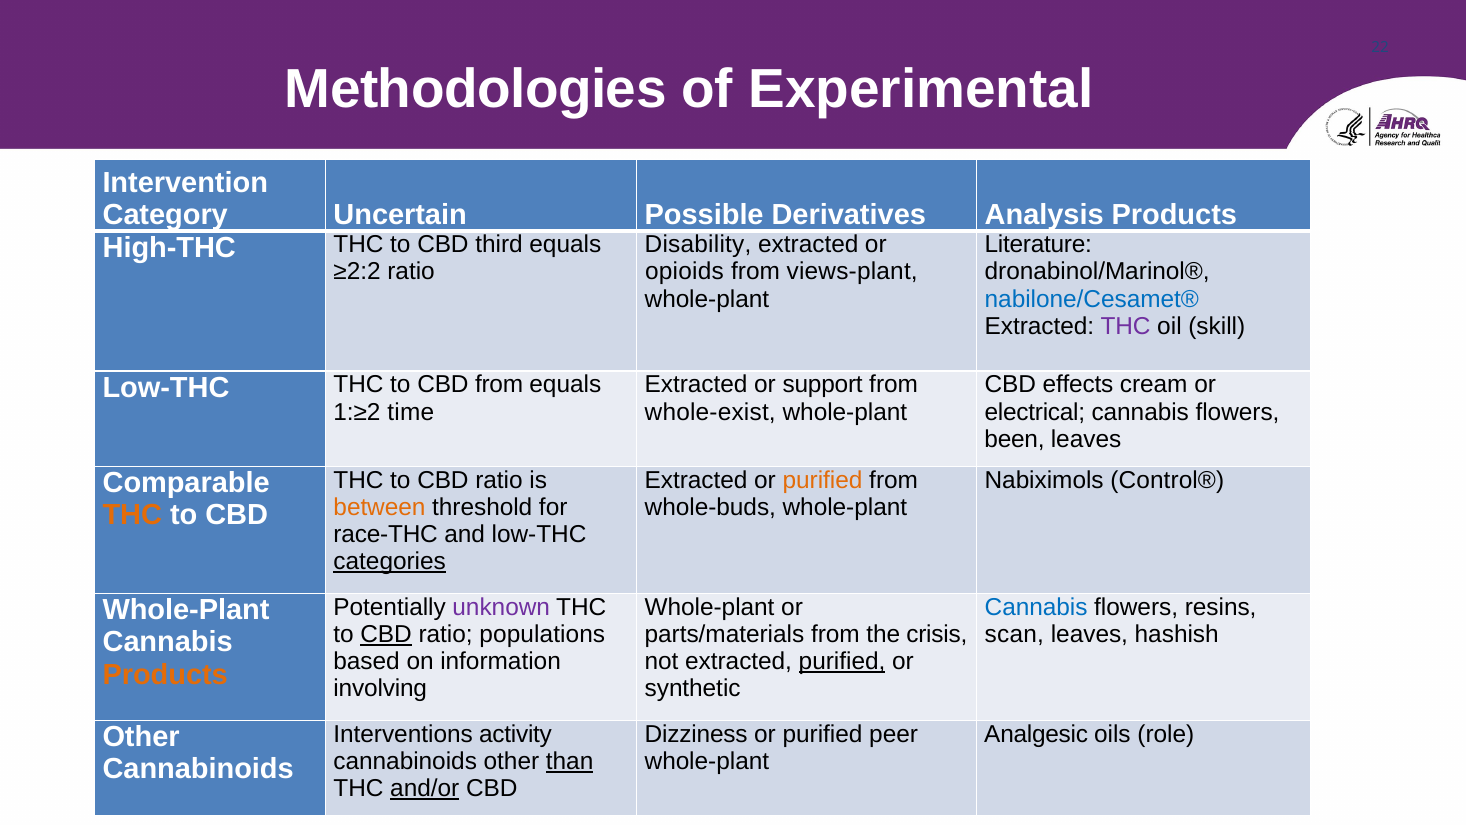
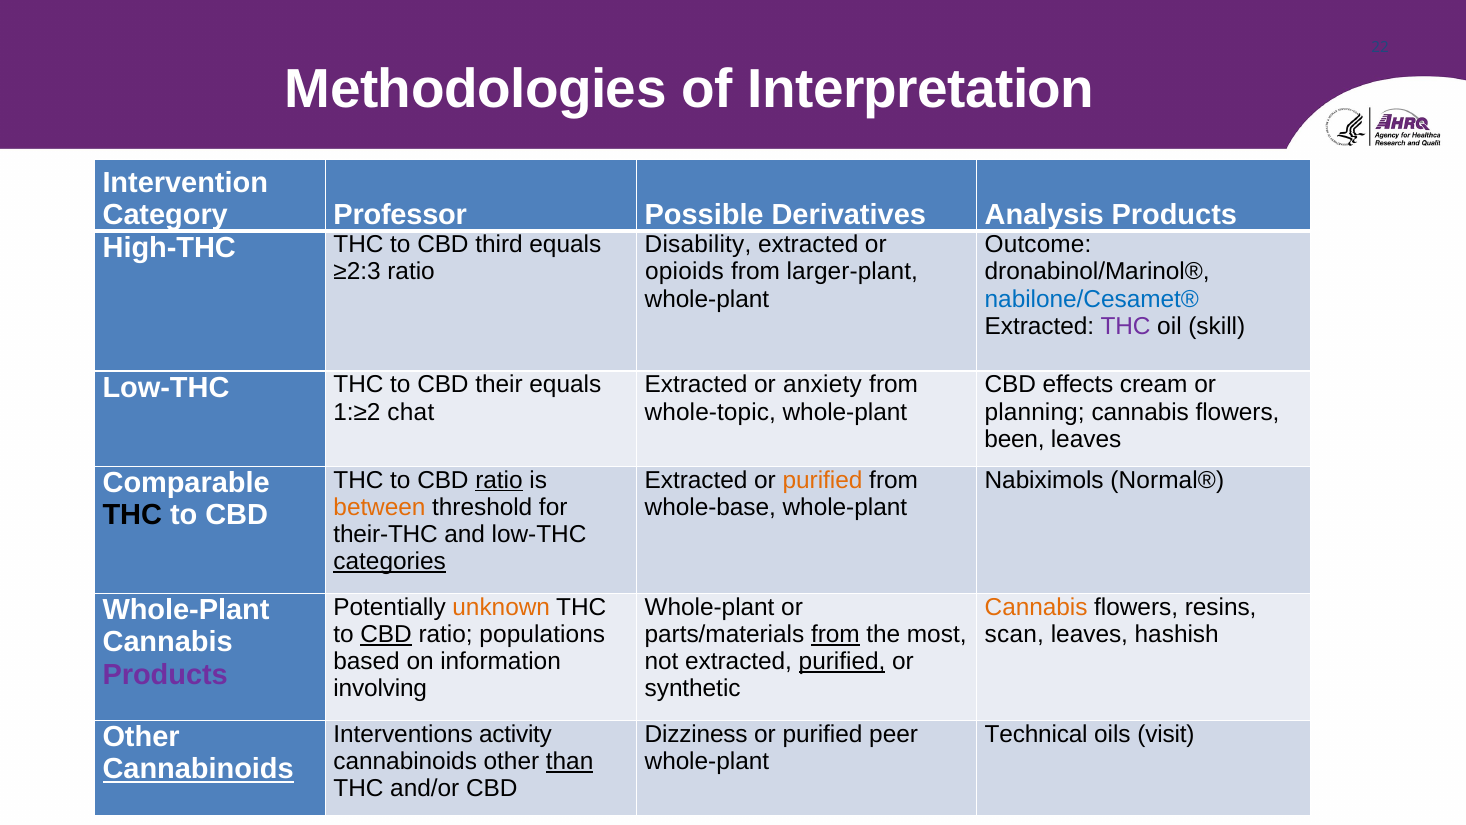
Experimental: Experimental -> Interpretation
Uncertain: Uncertain -> Professor
Literature: Literature -> Outcome
≥2:2: ≥2:2 -> ≥2:3
views-plant: views-plant -> larger-plant
support: support -> anxiety
CBD from: from -> their
time: time -> chat
whole-exist: whole-exist -> whole-topic
electrical: electrical -> planning
ratio at (499, 480) underline: none -> present
Control®: Control® -> Normal®
whole-buds: whole-buds -> whole-base
THC at (132, 515) colour: orange -> black
race-THC: race-THC -> their-THC
unknown colour: purple -> orange
Cannabis at (1036, 607) colour: blue -> orange
from at (835, 634) underline: none -> present
crisis: crisis -> most
Products at (165, 674) colour: orange -> purple
Analgesic: Analgesic -> Technical
role: role -> visit
Cannabinoids at (198, 769) underline: none -> present
and/or underline: present -> none
